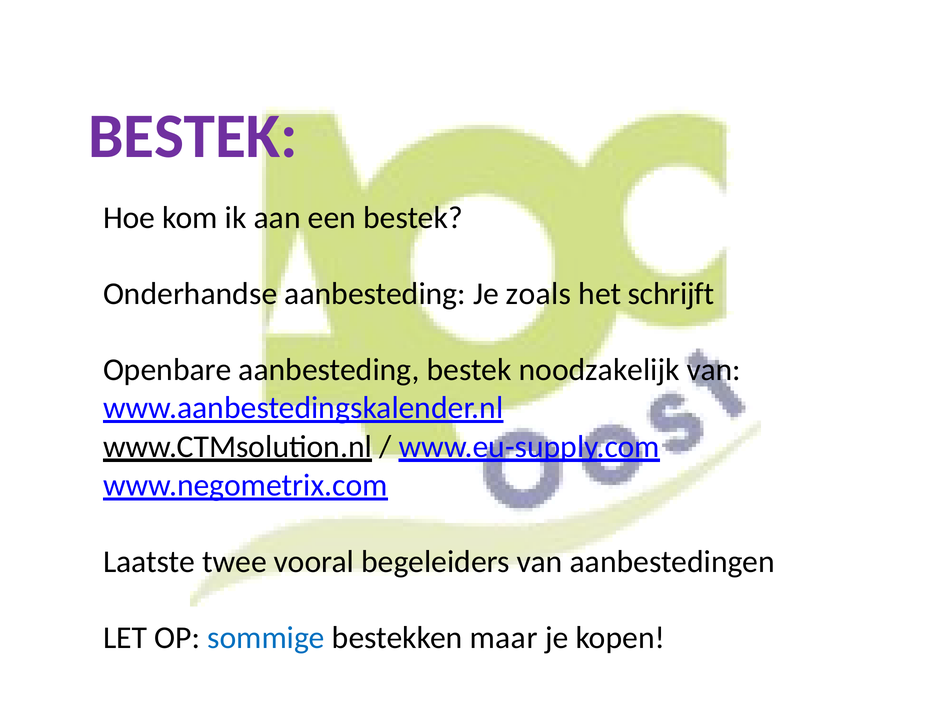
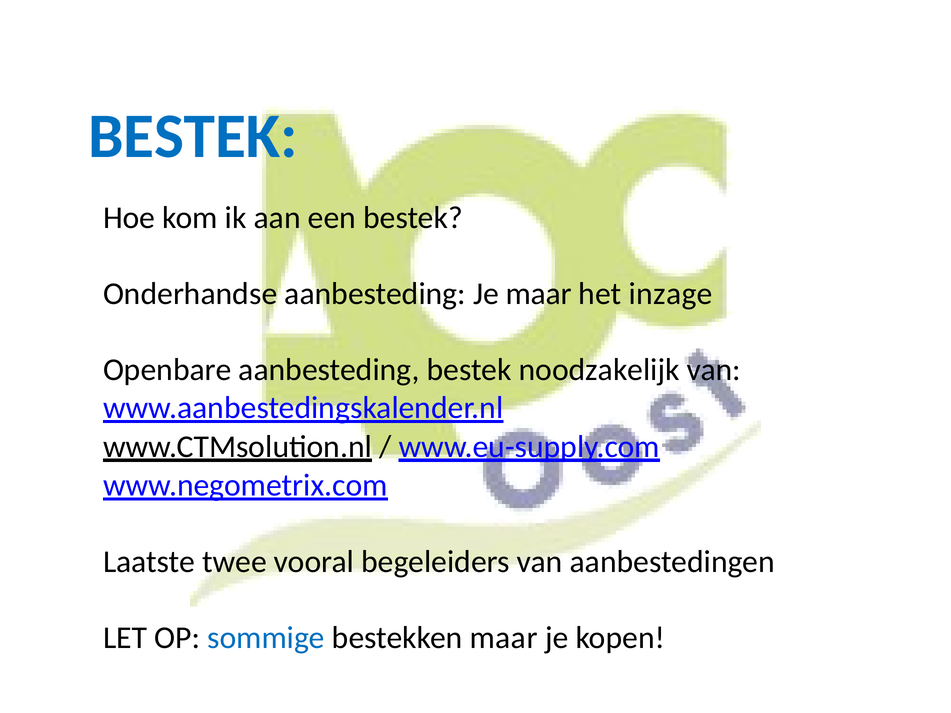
BESTEK at (193, 136) colour: purple -> blue
Je zoals: zoals -> maar
schrijft: schrijft -> inzage
